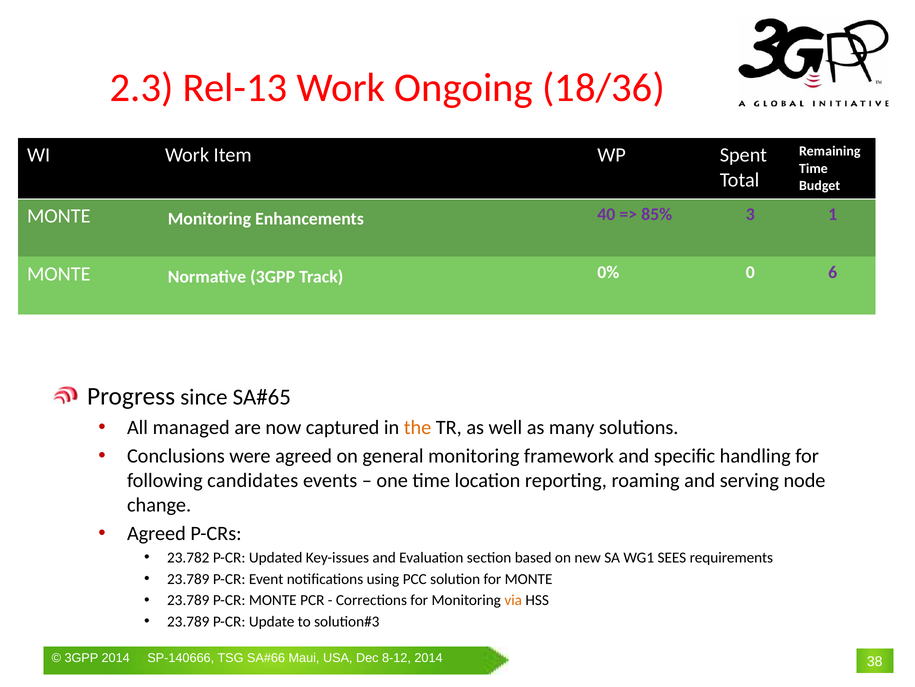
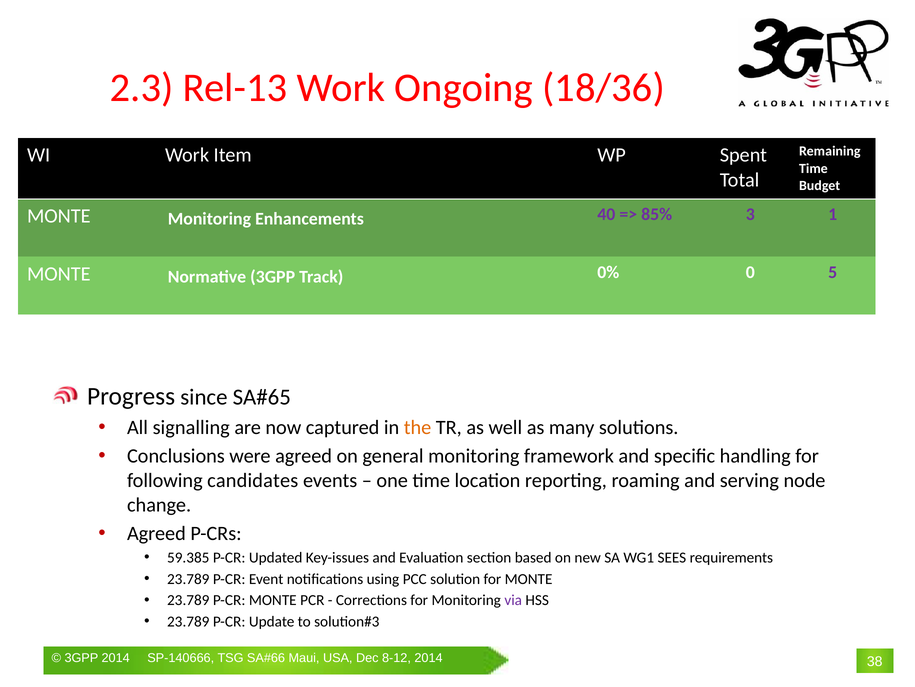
6: 6 -> 5
managed: managed -> signalling
23.782: 23.782 -> 59.385
via colour: orange -> purple
